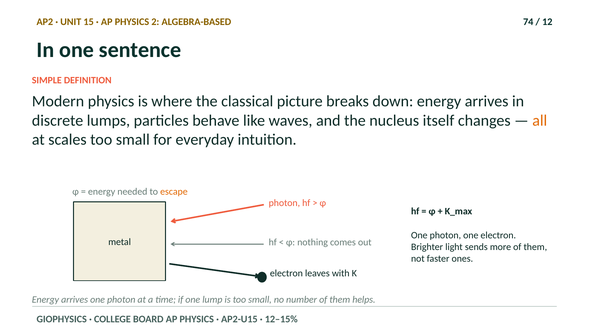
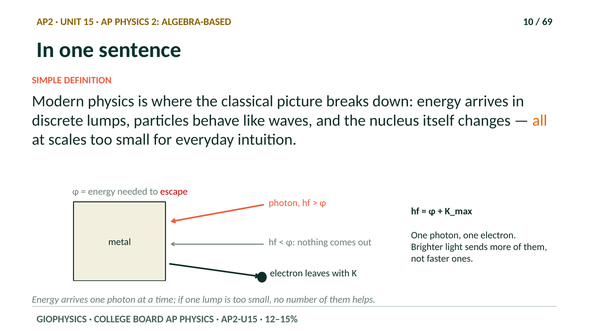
74: 74 -> 10
12: 12 -> 69
escape colour: orange -> red
